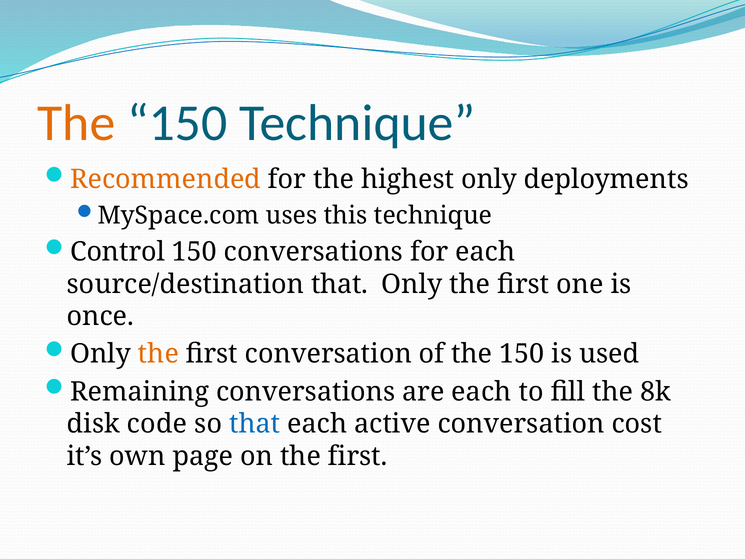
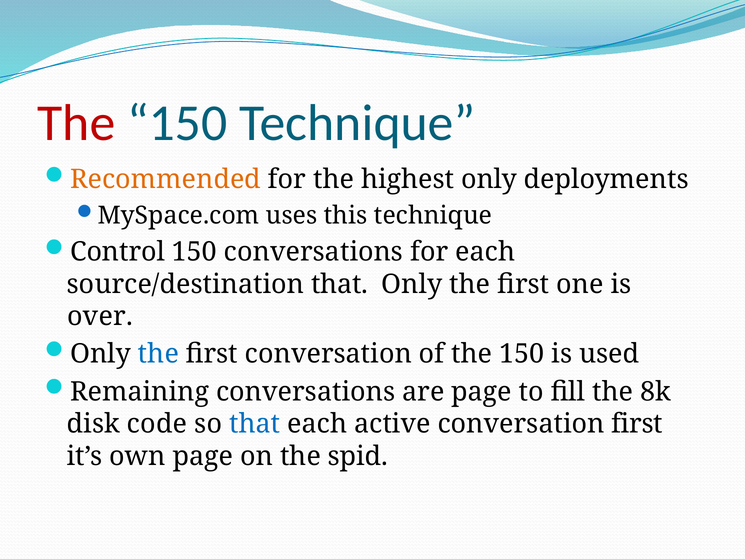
The at (76, 123) colour: orange -> red
once: once -> over
the at (158, 354) colour: orange -> blue
are each: each -> page
conversation cost: cost -> first
on the first: first -> spid
